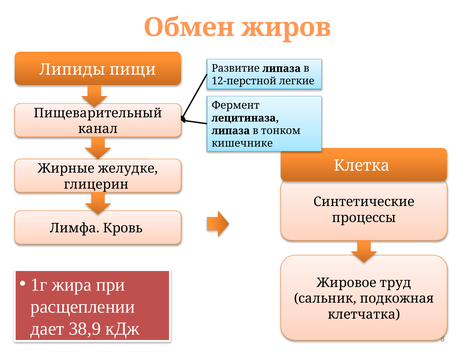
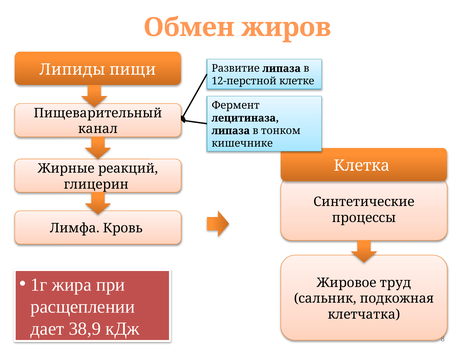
легкие: легкие -> клетке
желудке: желудке -> реакций
